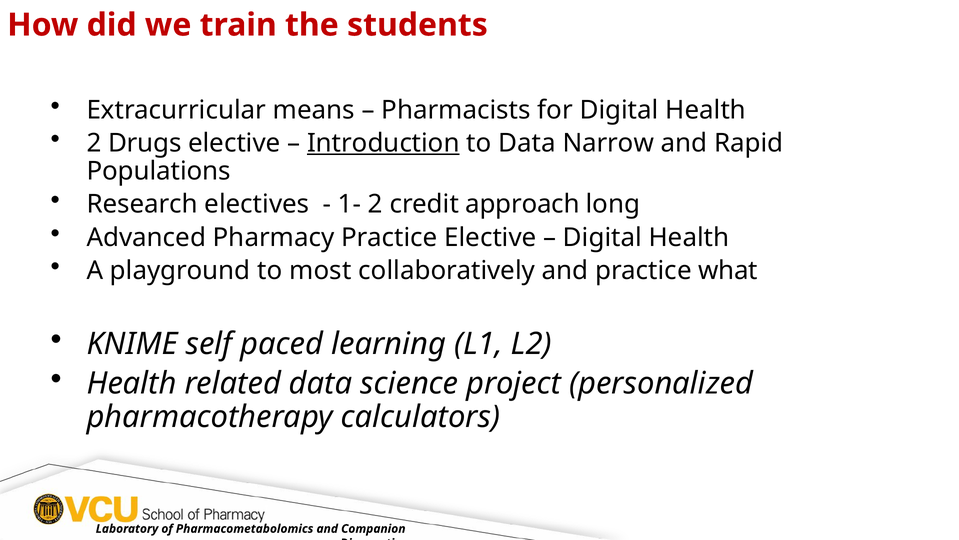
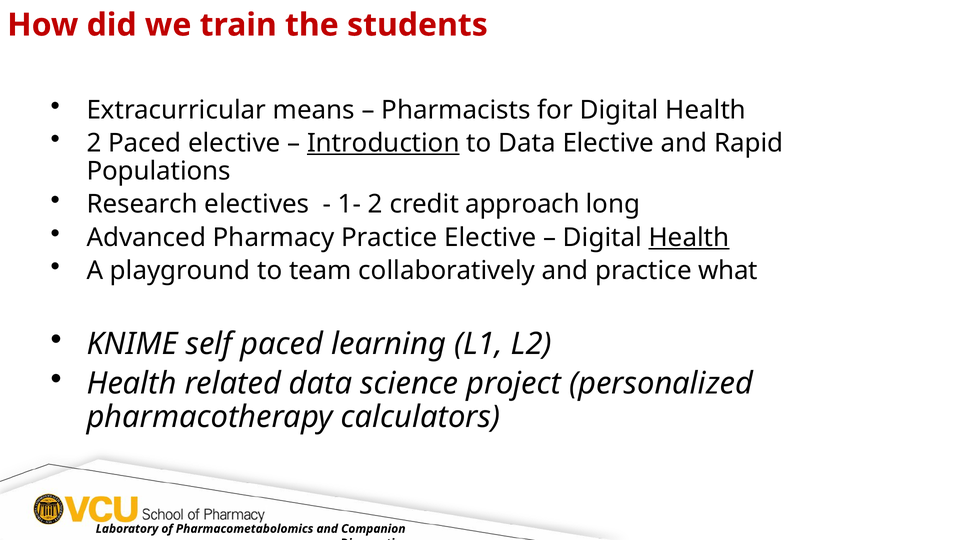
2 Drugs: Drugs -> Paced
Data Narrow: Narrow -> Elective
Health at (689, 237) underline: none -> present
most: most -> team
